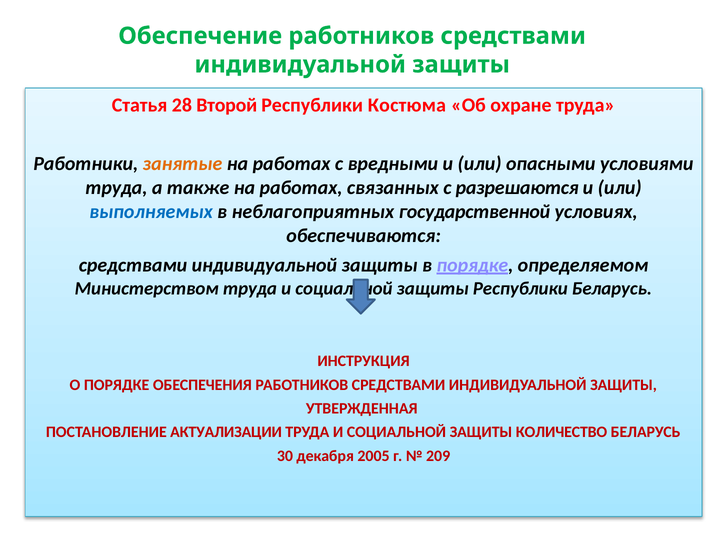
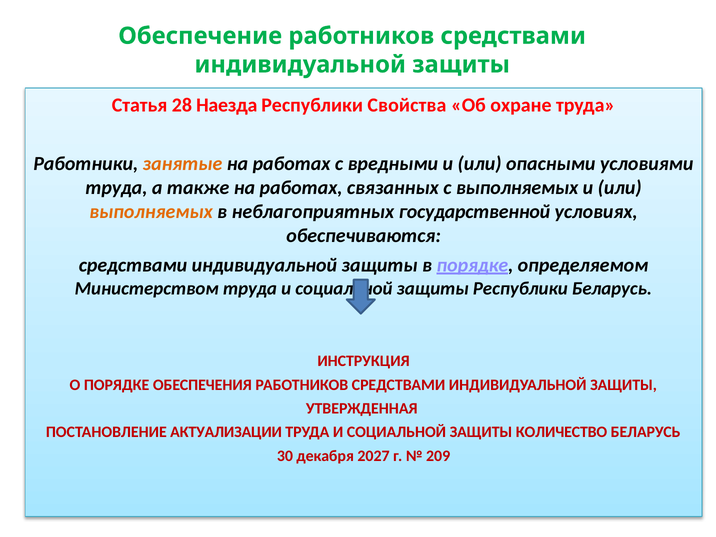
Второй: Второй -> Наезда
Костюма: Костюма -> Свойства
с разрешаются: разрешаются -> выполняемых
выполняемых at (151, 212) colour: blue -> orange
2005: 2005 -> 2027
